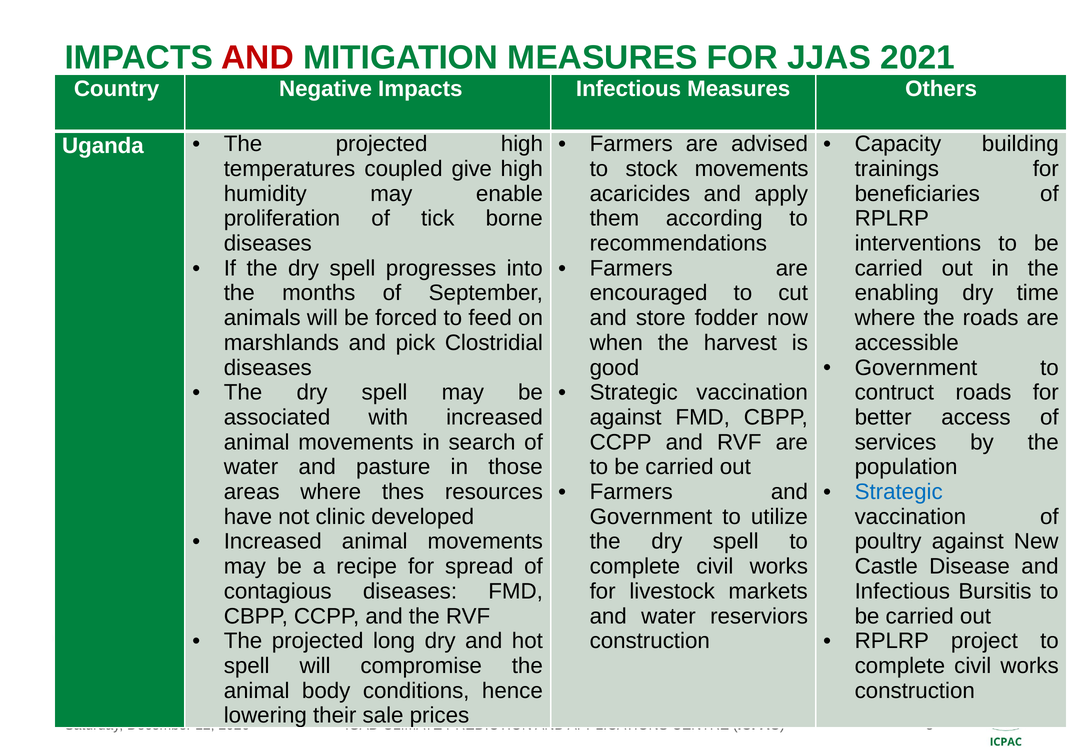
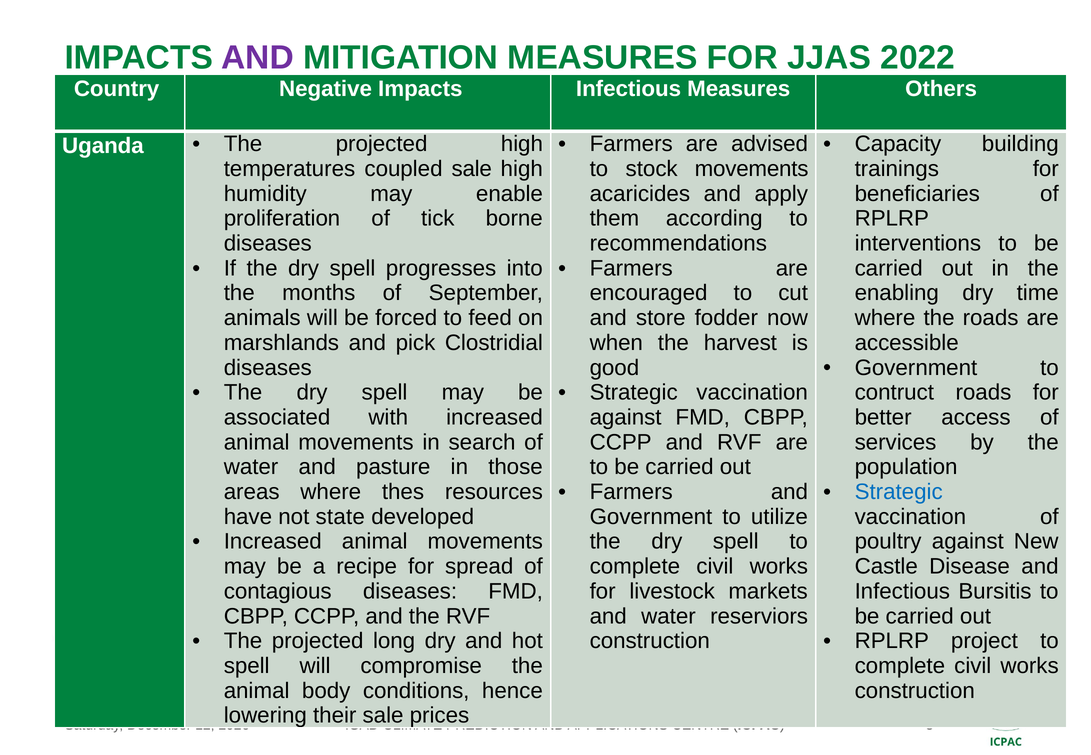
AND at (258, 58) colour: red -> purple
2021: 2021 -> 2022
coupled give: give -> sale
clinic: clinic -> state
